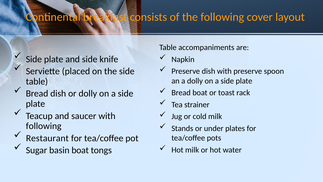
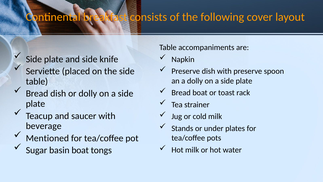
following at (44, 126): following -> beverage
Restaurant: Restaurant -> Mentioned
